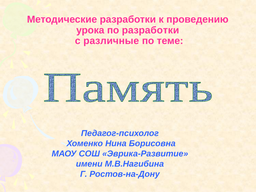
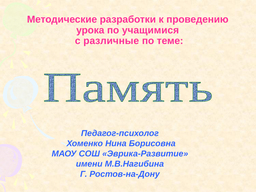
по разработки: разработки -> учащимися
